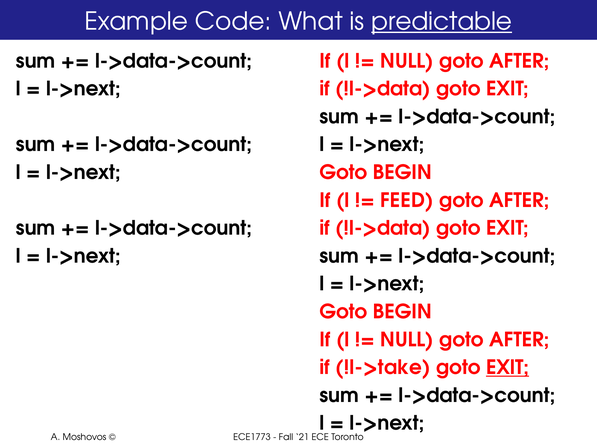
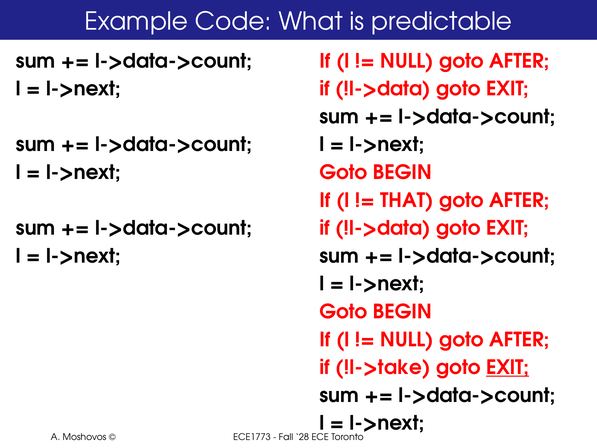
predictable underline: present -> none
FEED: FEED -> THAT
21: 21 -> 28
